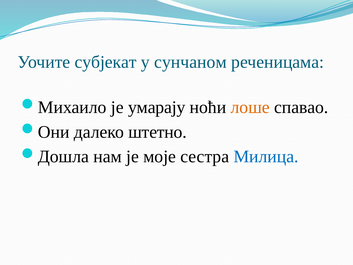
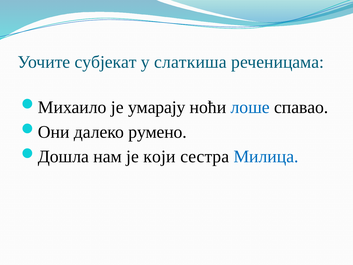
сунчаном: сунчаном -> слаткиша
лоше colour: orange -> blue
штетно: штетно -> румено
моје: моје -> који
